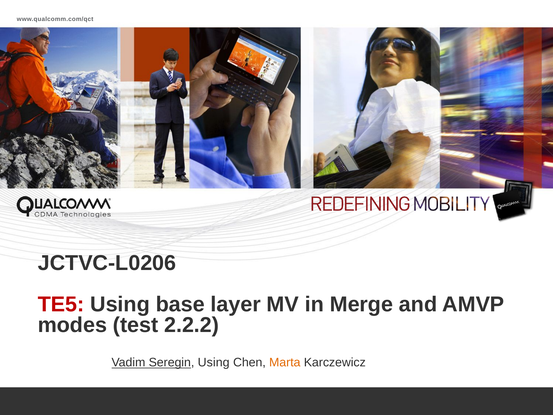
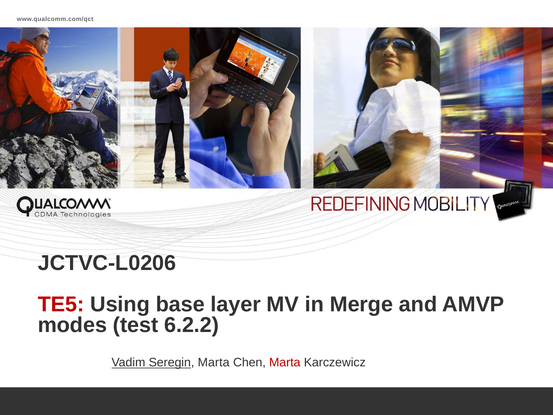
2.2.2: 2.2.2 -> 6.2.2
Seregin Using: Using -> Marta
Marta at (285, 362) colour: orange -> red
